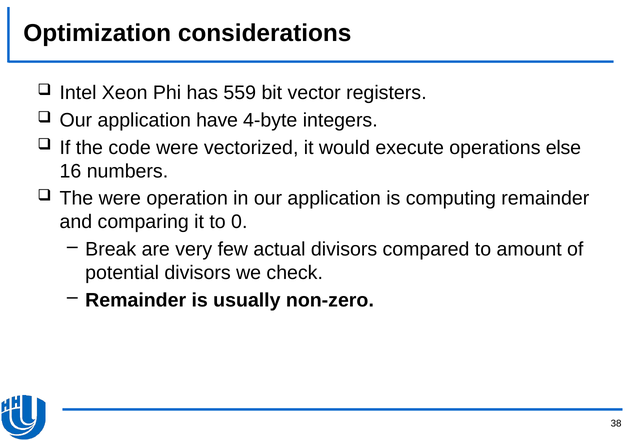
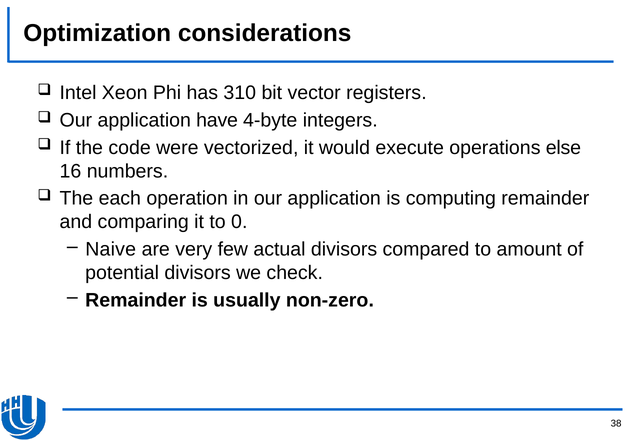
559: 559 -> 310
The were: were -> each
Break: Break -> Naive
